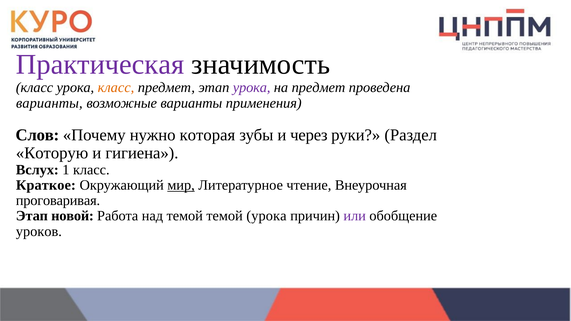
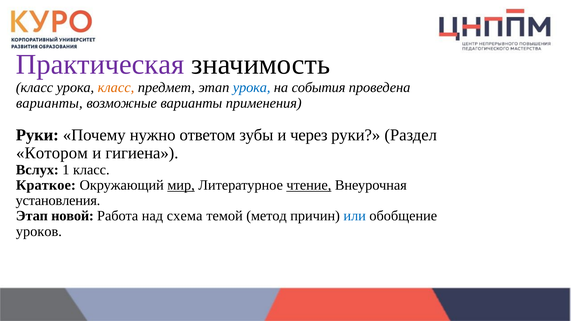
урока at (252, 88) colour: purple -> blue
на предмет: предмет -> события
Слов at (37, 135): Слов -> Руки
которая: которая -> ответом
Которую: Которую -> Котором
чтение underline: none -> present
проговаривая: проговаривая -> установления
над темой: темой -> схема
темой урока: урока -> метод
или colour: purple -> blue
